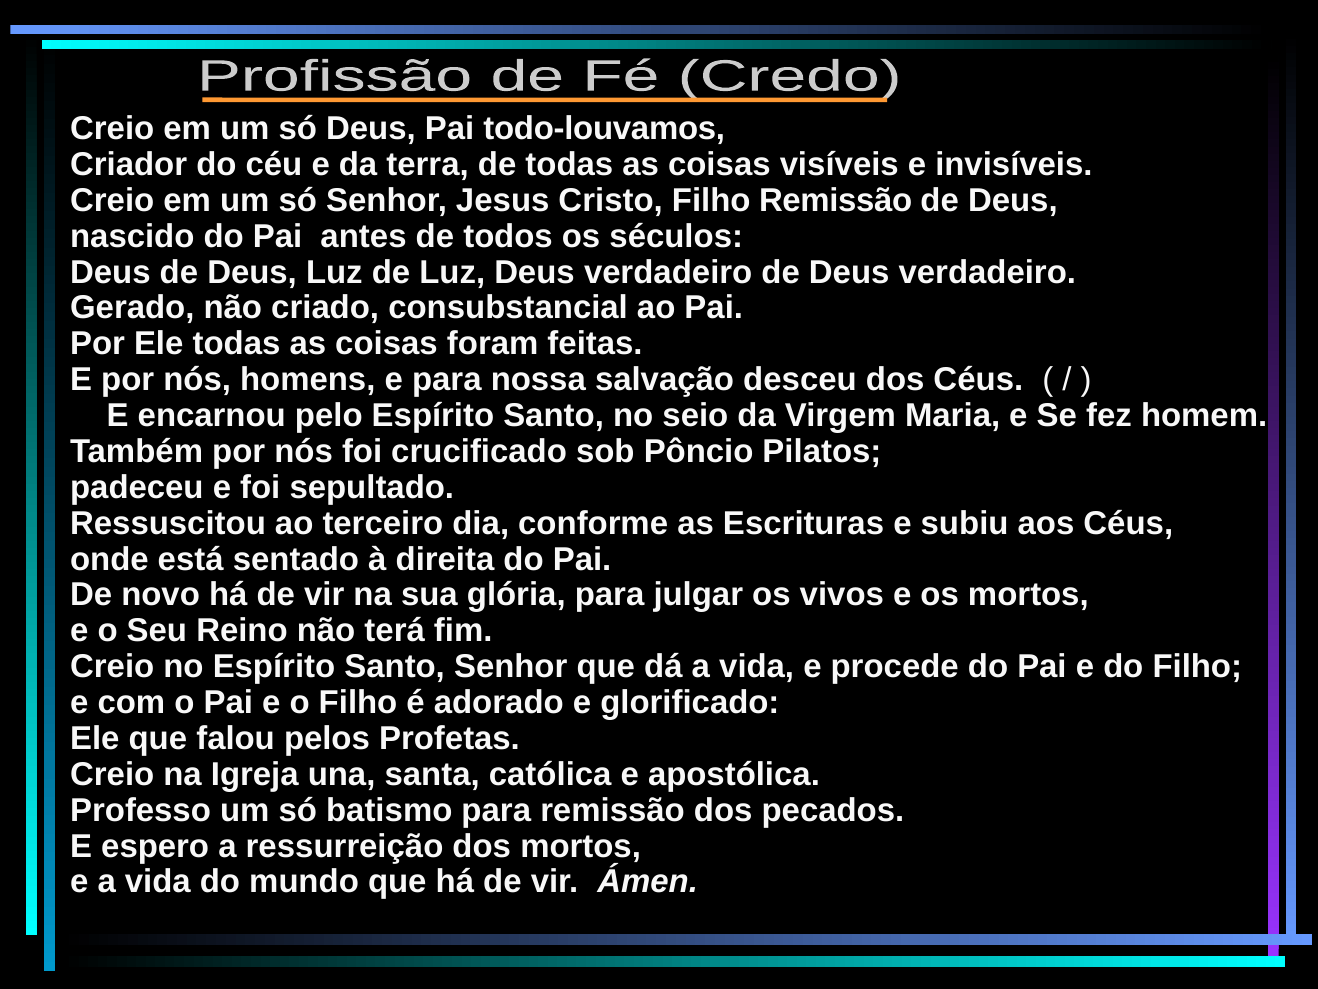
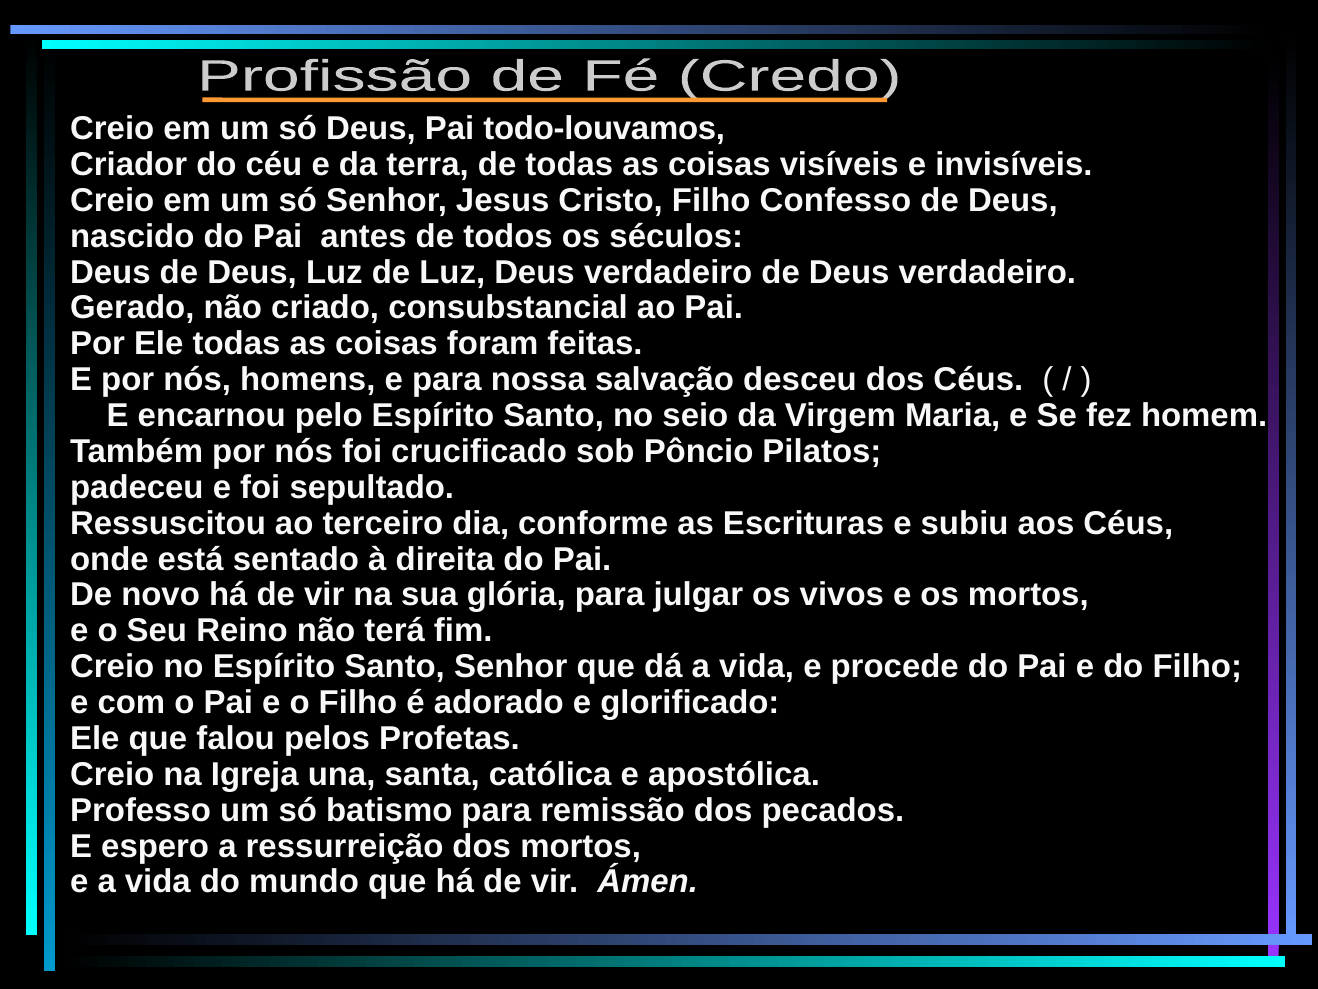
Filho Remissão: Remissão -> Confesso
